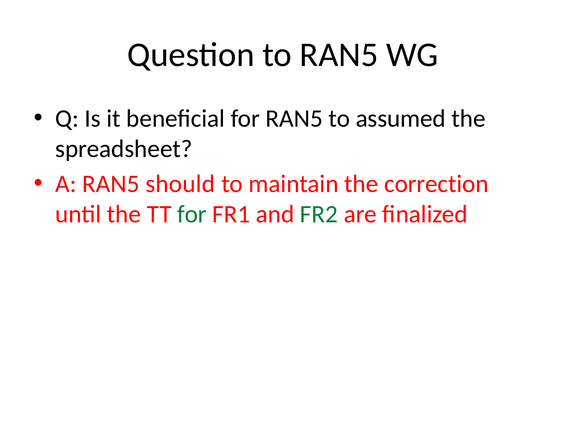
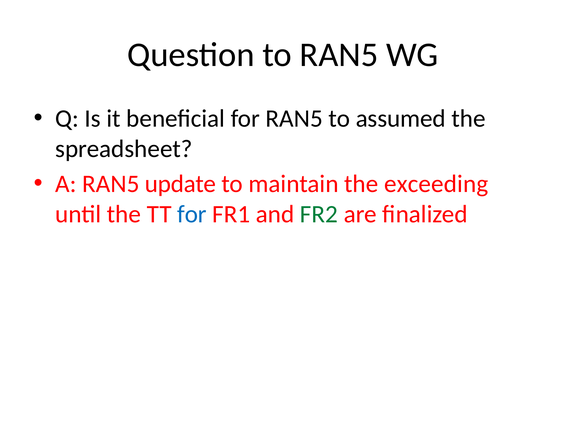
should: should -> update
correction: correction -> exceeding
for at (192, 214) colour: green -> blue
